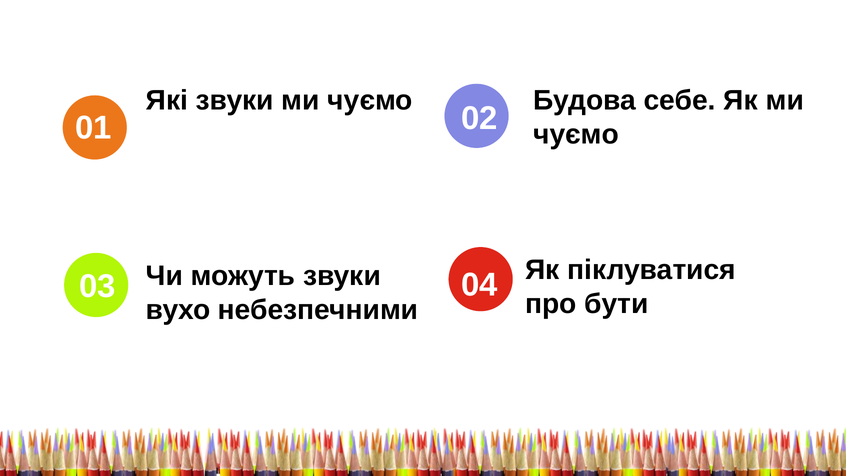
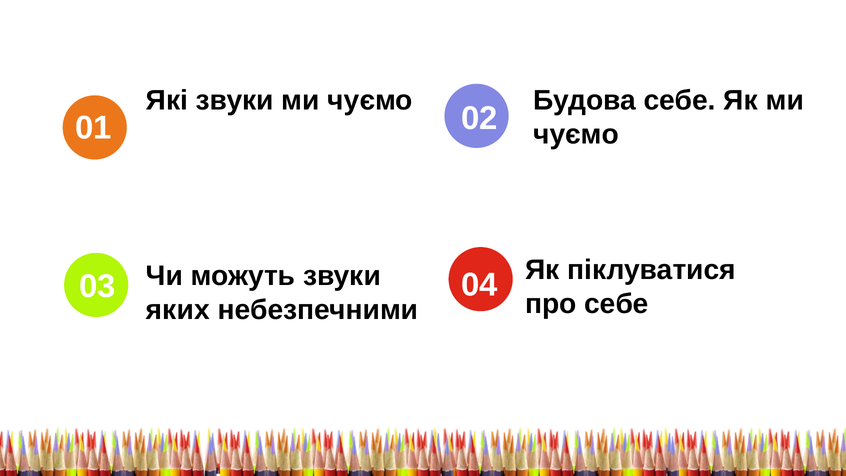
про бути: бути -> себе
вухо: вухо -> яких
